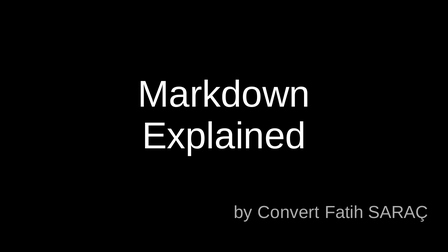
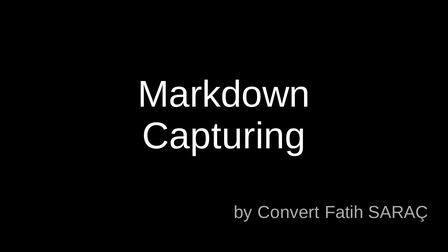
Explained: Explained -> Capturing
